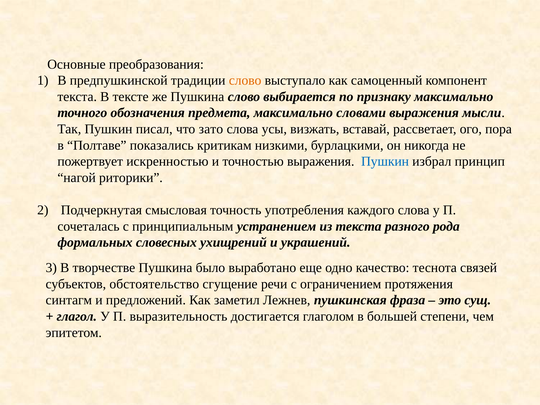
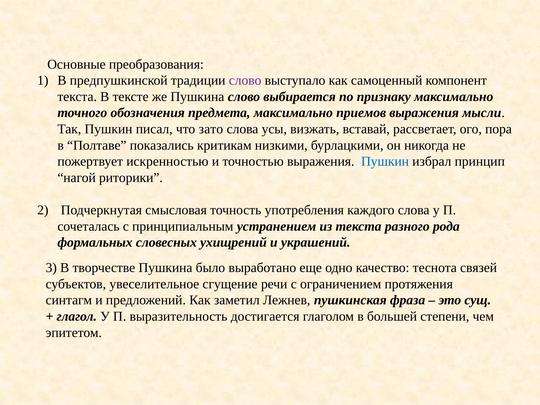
слово at (245, 80) colour: orange -> purple
словами: словами -> приемов
обстоятельство: обстоятельство -> увеселительное
